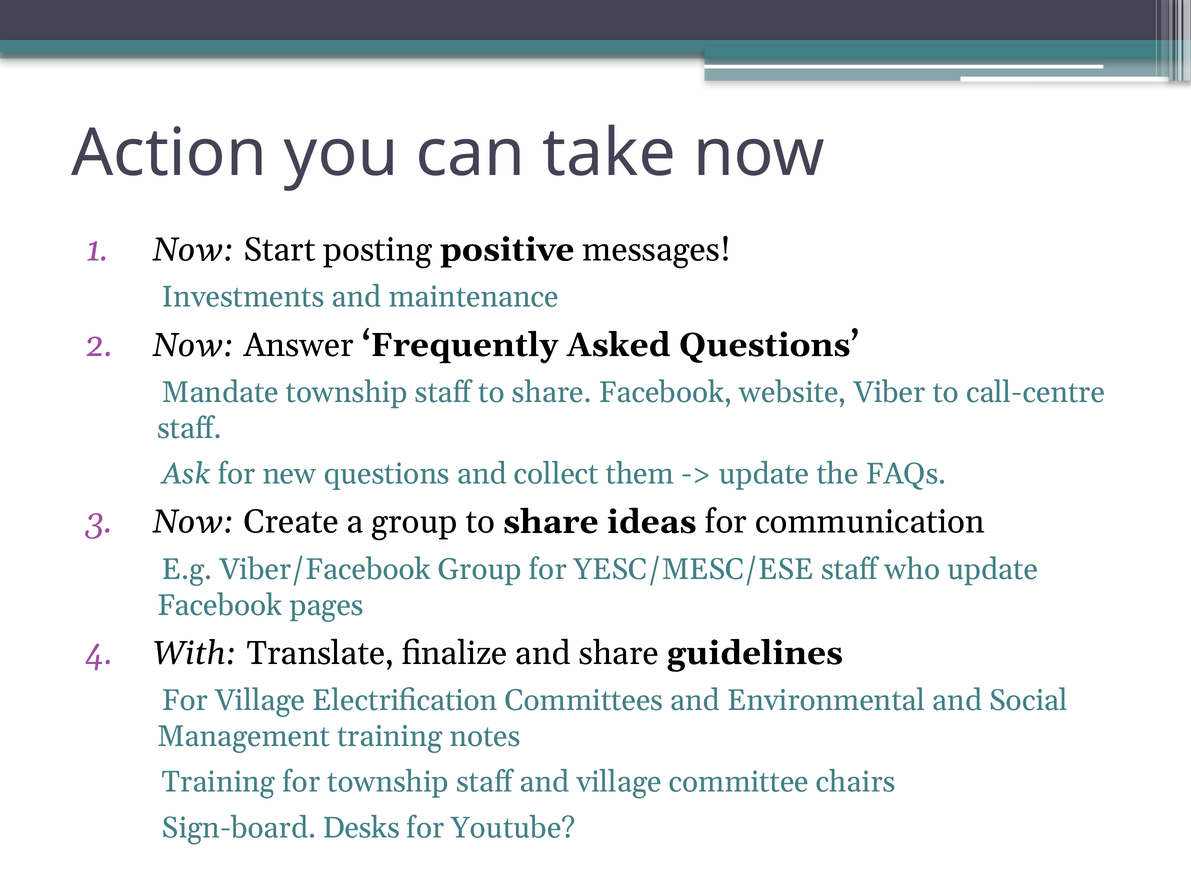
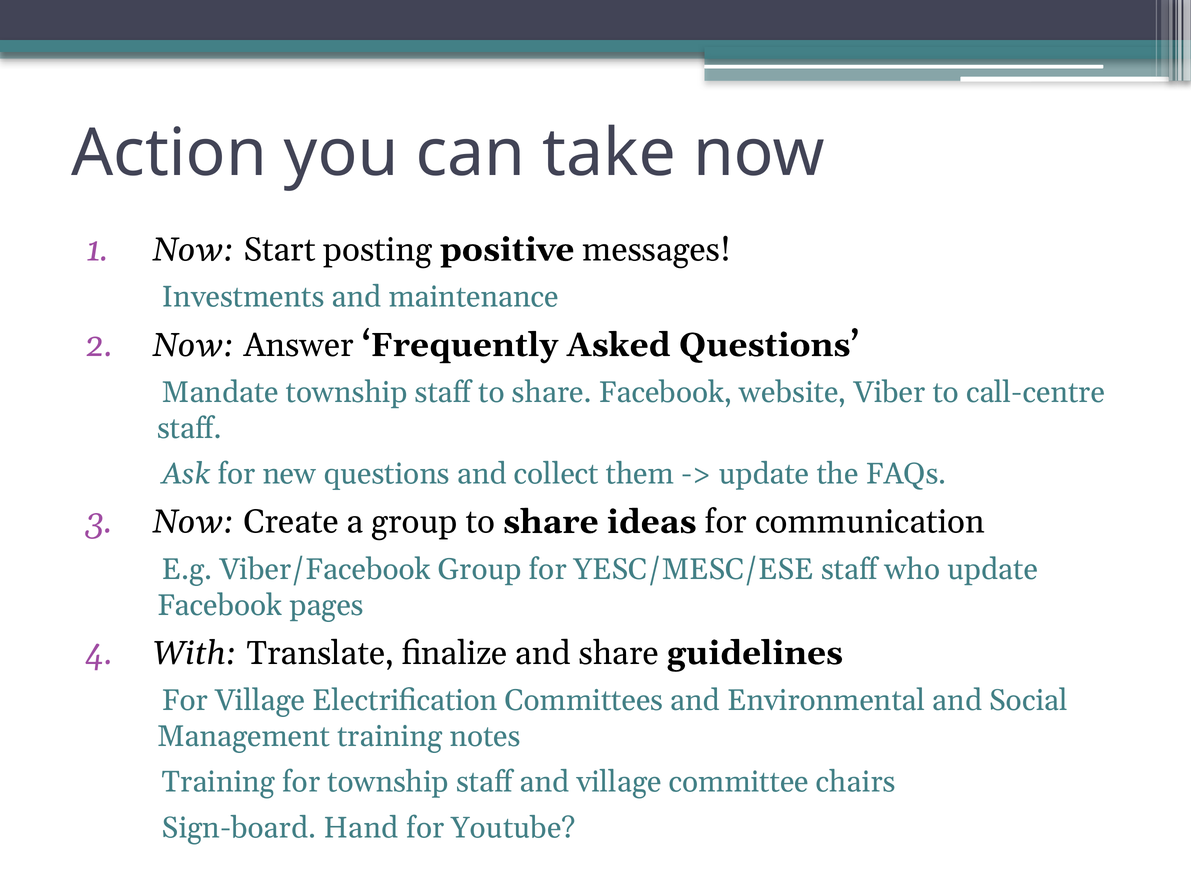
Desks: Desks -> Hand
